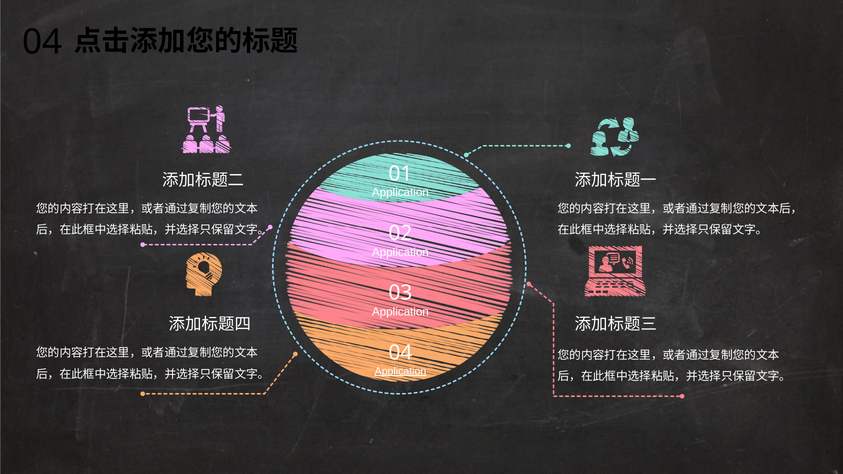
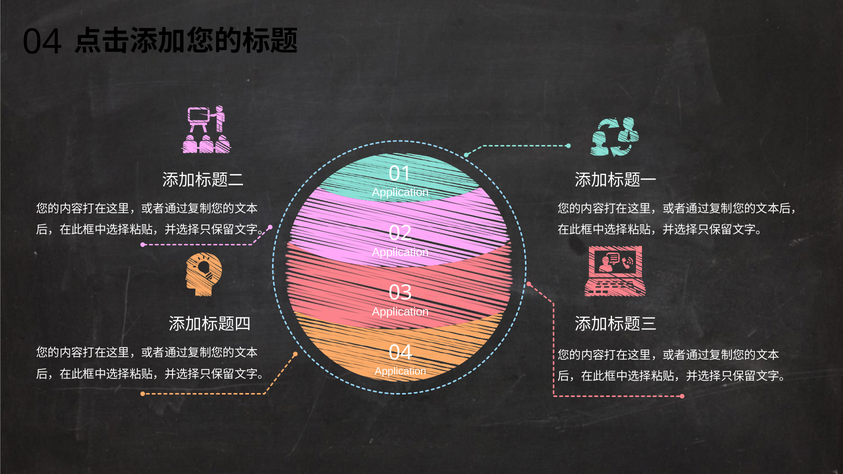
Application at (401, 371) underline: present -> none
